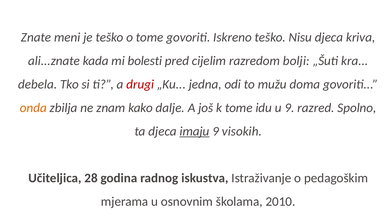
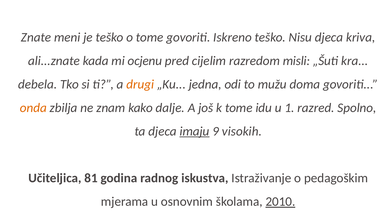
bolesti: bolesti -> ocjenu
bolji: bolji -> misli
drugi colour: red -> orange
u 9: 9 -> 1
28: 28 -> 81
2010 underline: none -> present
